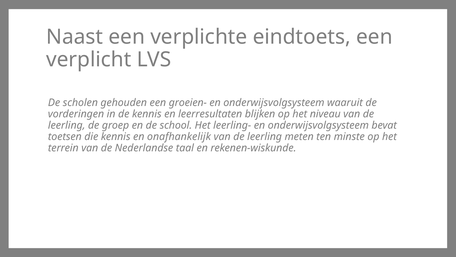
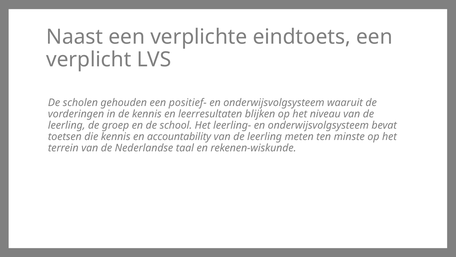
groeien-: groeien- -> positief-
onafhankelijk: onafhankelijk -> accountability
